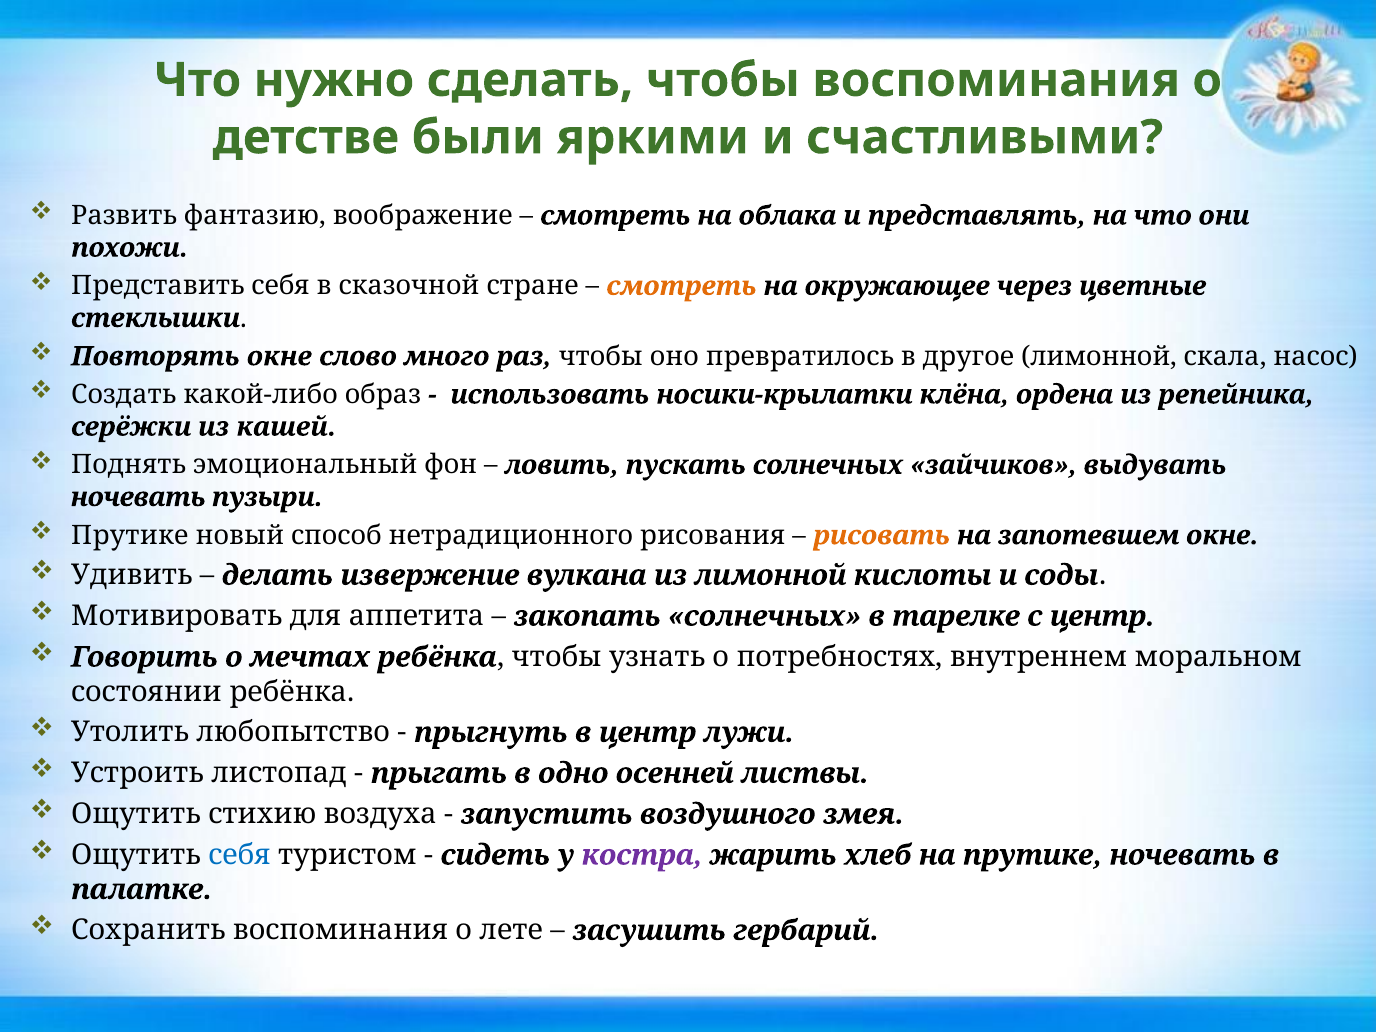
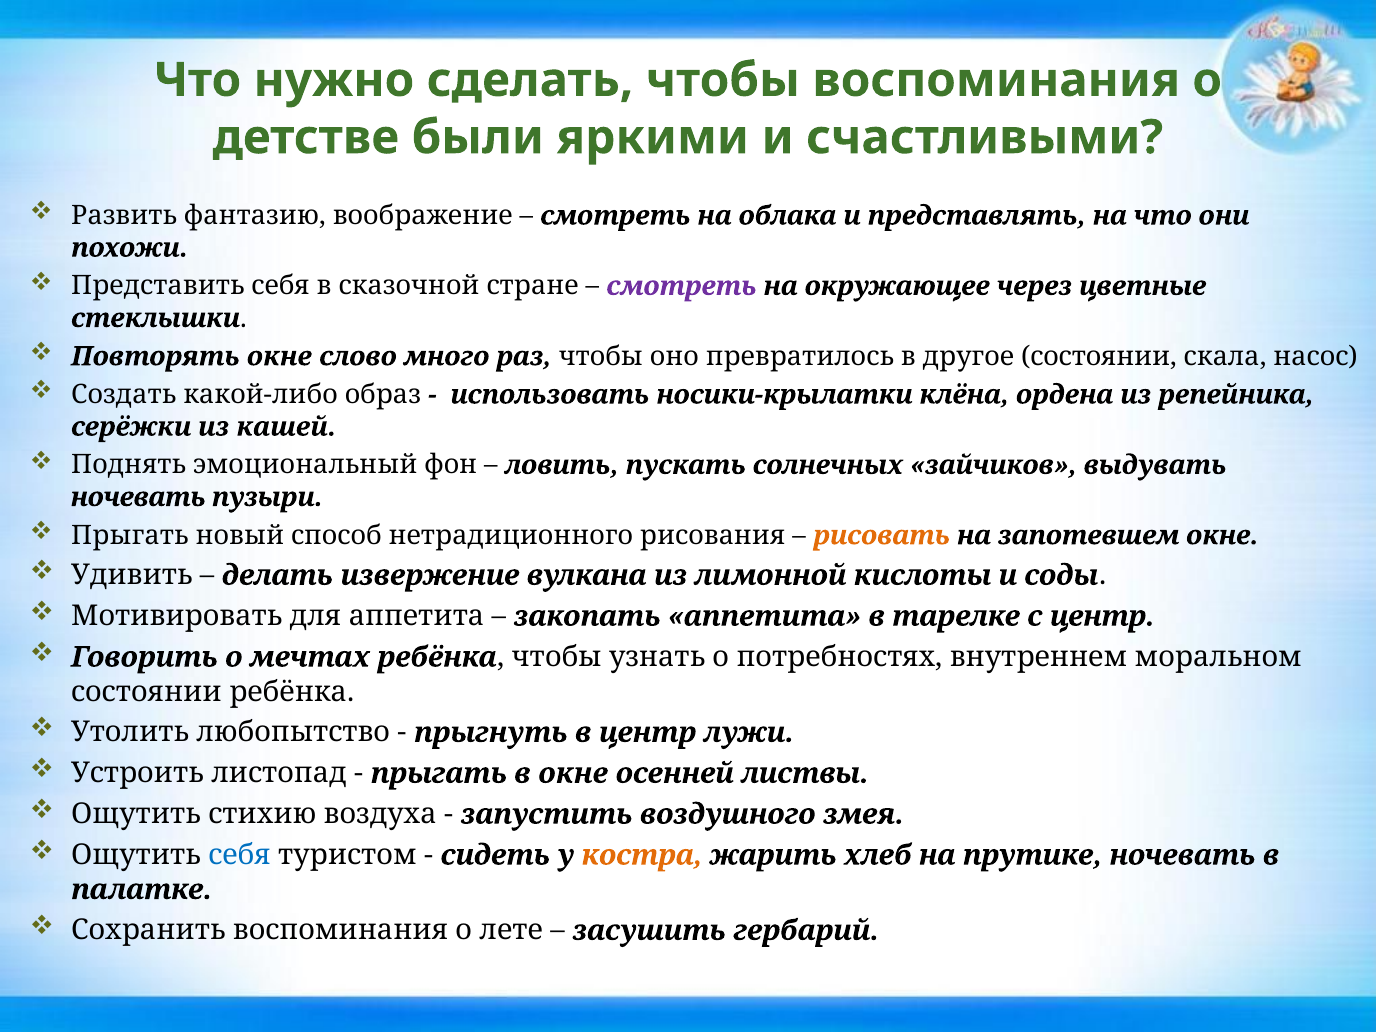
смотреть at (682, 286) colour: orange -> purple
другое лимонной: лимонной -> состоянии
Прутике at (130, 535): Прутике -> Прыгать
закопать солнечных: солнечных -> аппетита
в одно: одно -> окне
костра colour: purple -> orange
